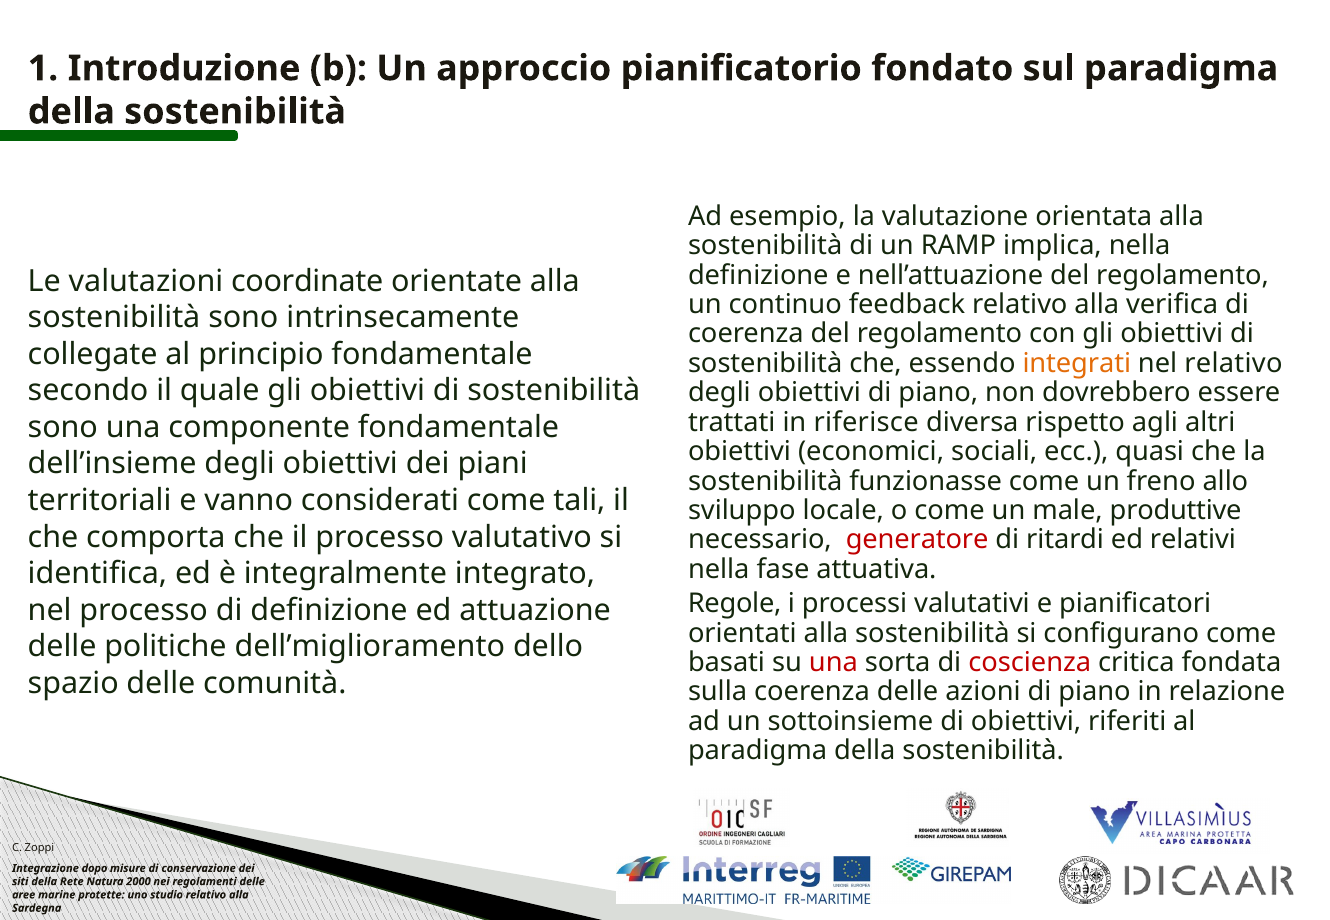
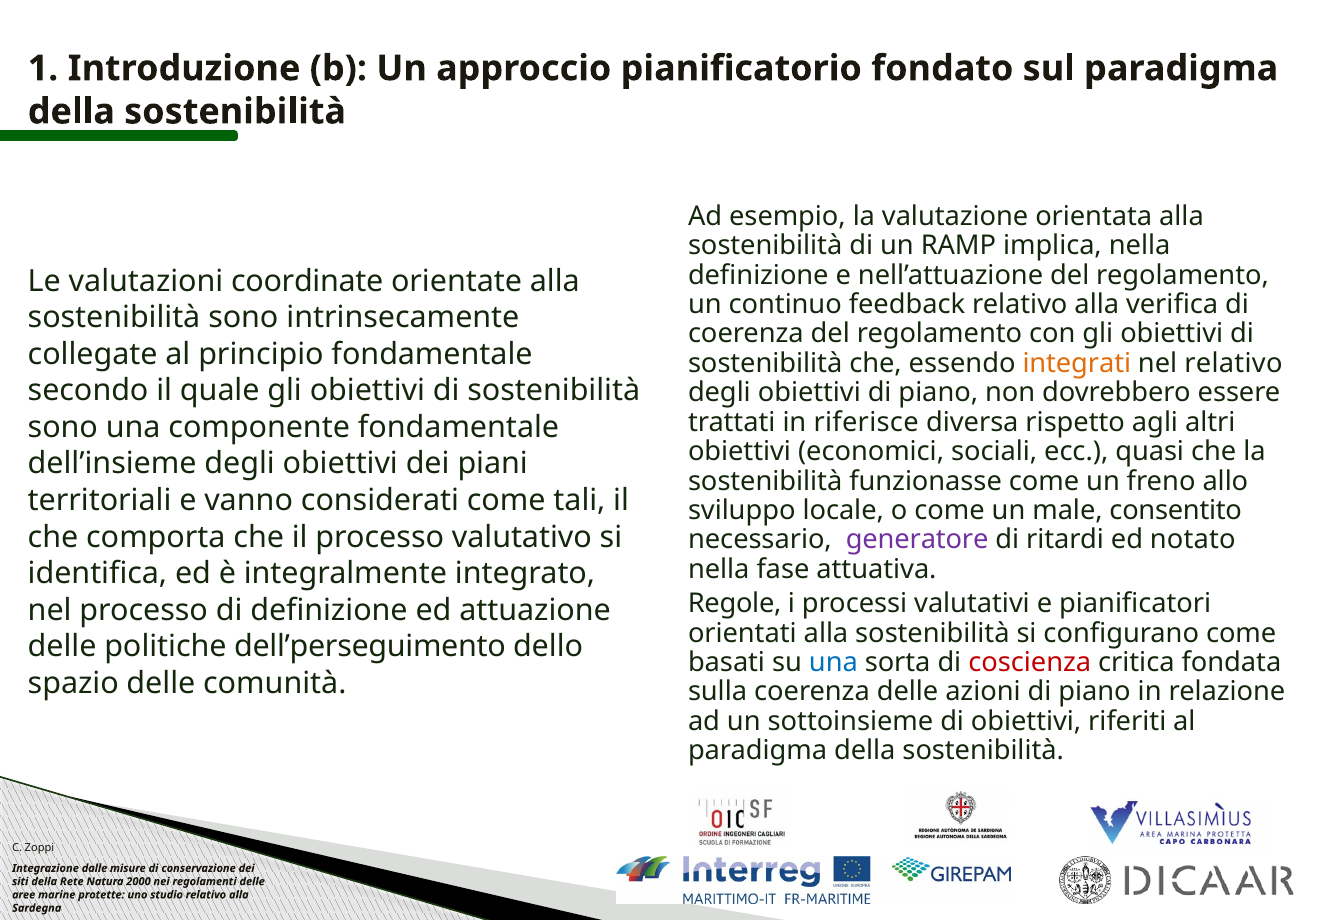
produttive: produttive -> consentito
generatore colour: red -> purple
relativi: relativi -> notato
dell’miglioramento: dell’miglioramento -> dell’perseguimento
una at (833, 663) colour: red -> blue
dopo: dopo -> dalle
